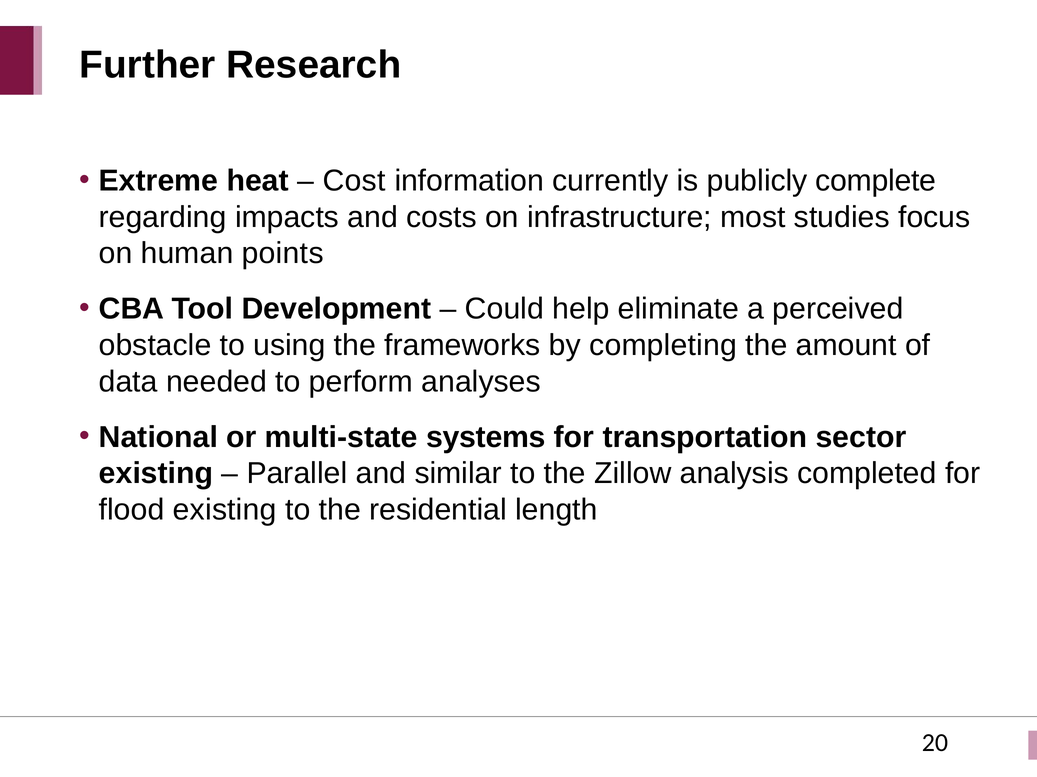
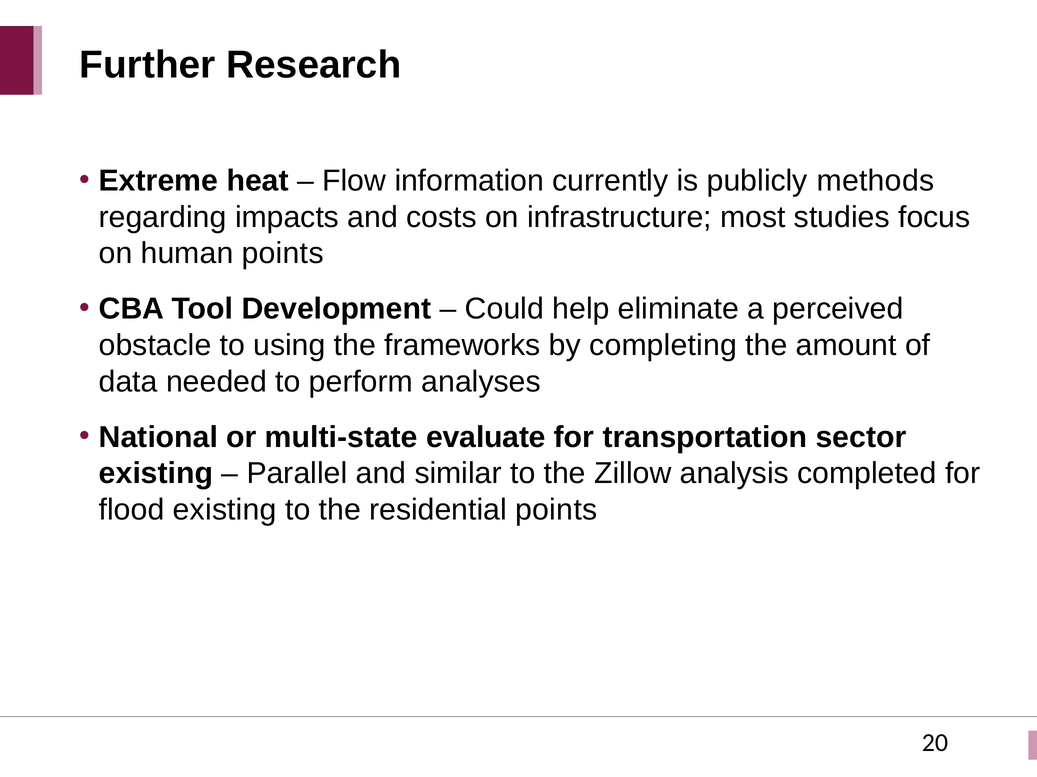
Cost: Cost -> Flow
complete: complete -> methods
systems: systems -> evaluate
residential length: length -> points
